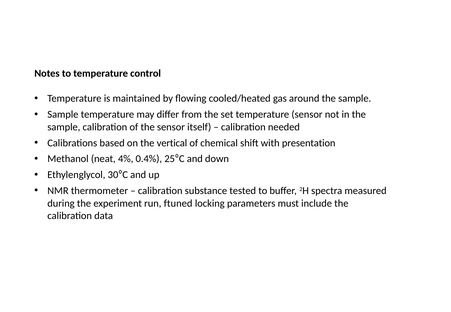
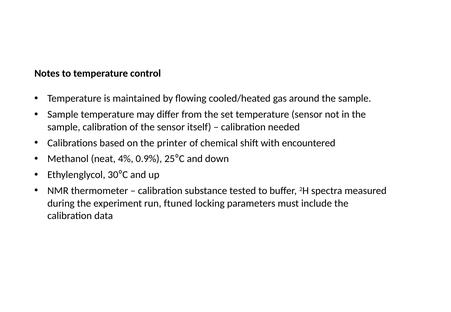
vertical: vertical -> printer
presentation: presentation -> encountered
0.4%: 0.4% -> 0.9%
